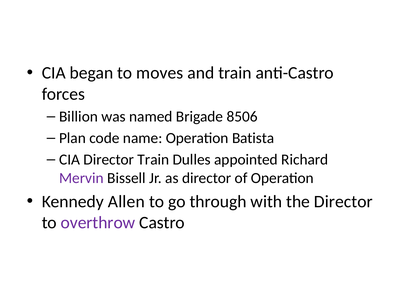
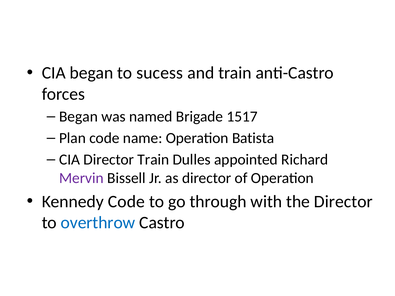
moves: moves -> sucess
Billion at (79, 117): Billion -> Began
8506: 8506 -> 1517
Kennedy Allen: Allen -> Code
overthrow colour: purple -> blue
